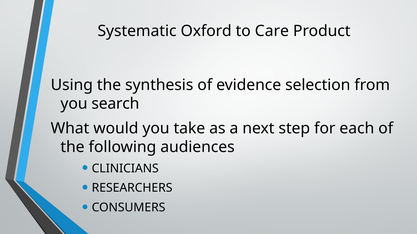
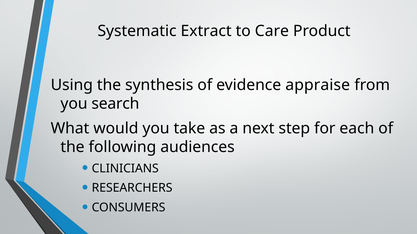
Oxford: Oxford -> Extract
selection: selection -> appraise
